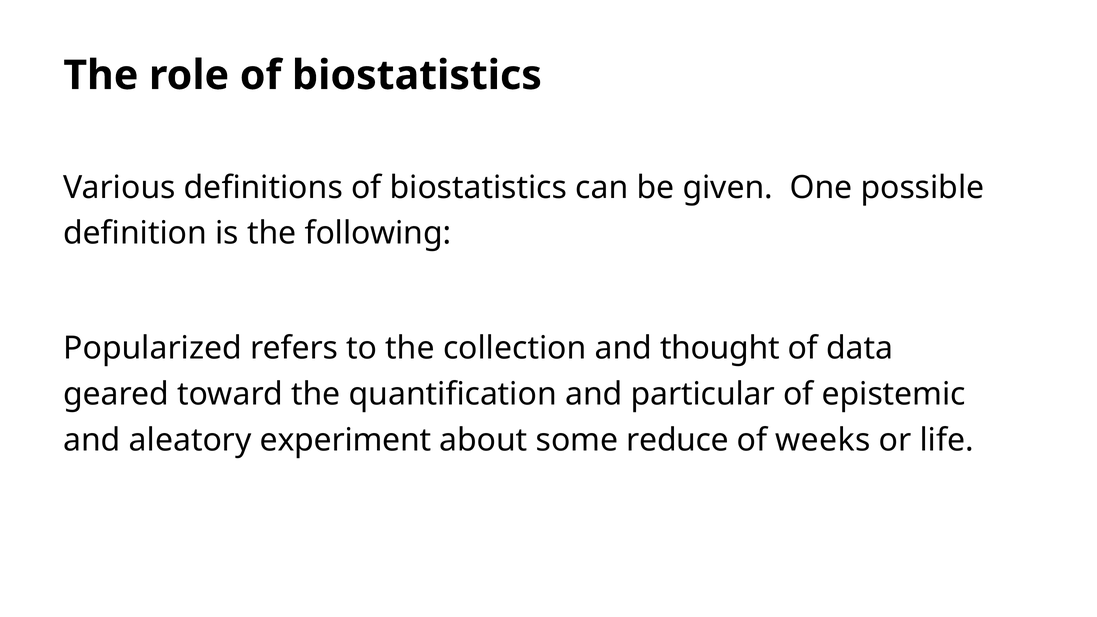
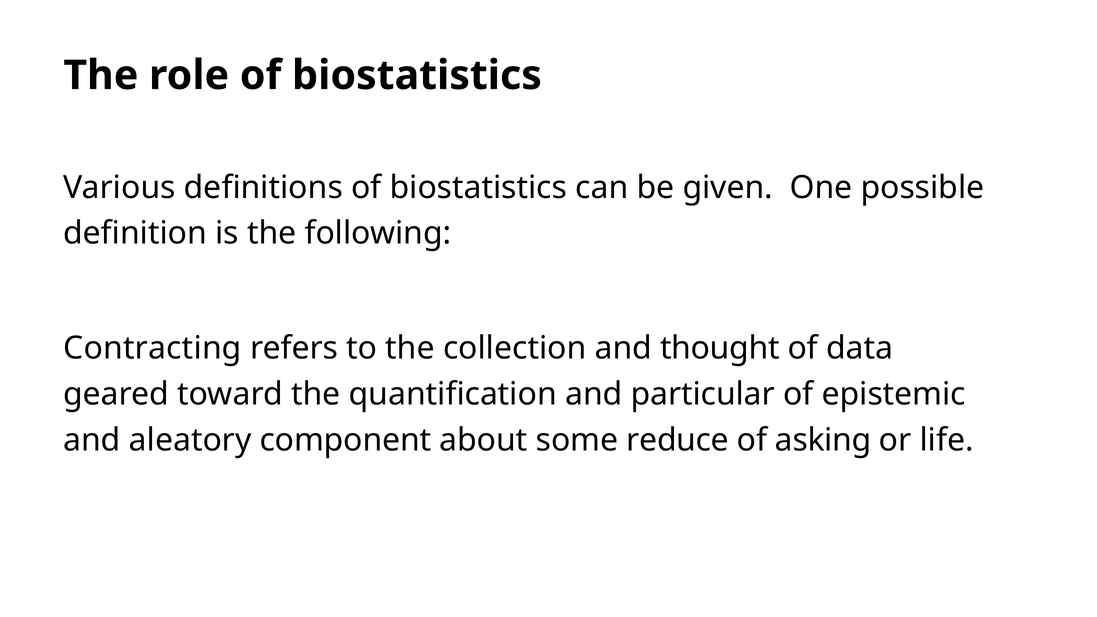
Popularized: Popularized -> Contracting
experiment: experiment -> component
weeks: weeks -> asking
